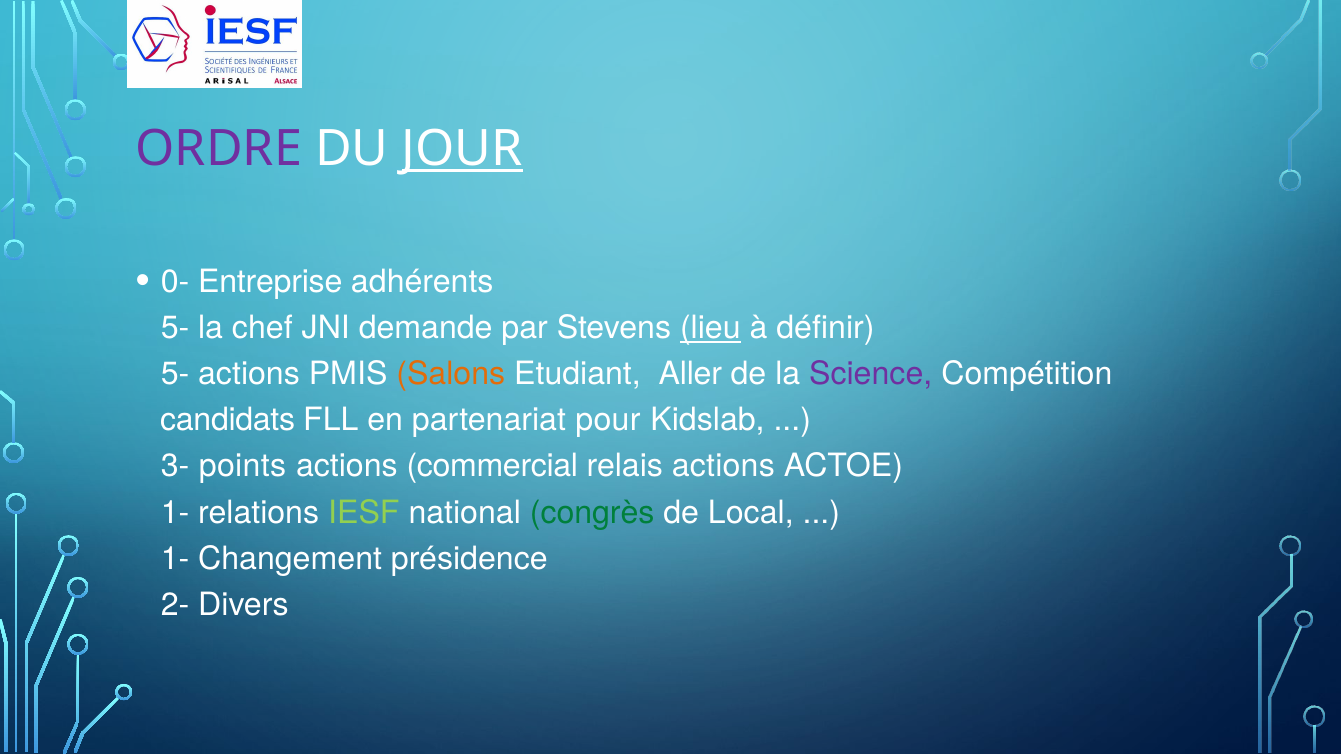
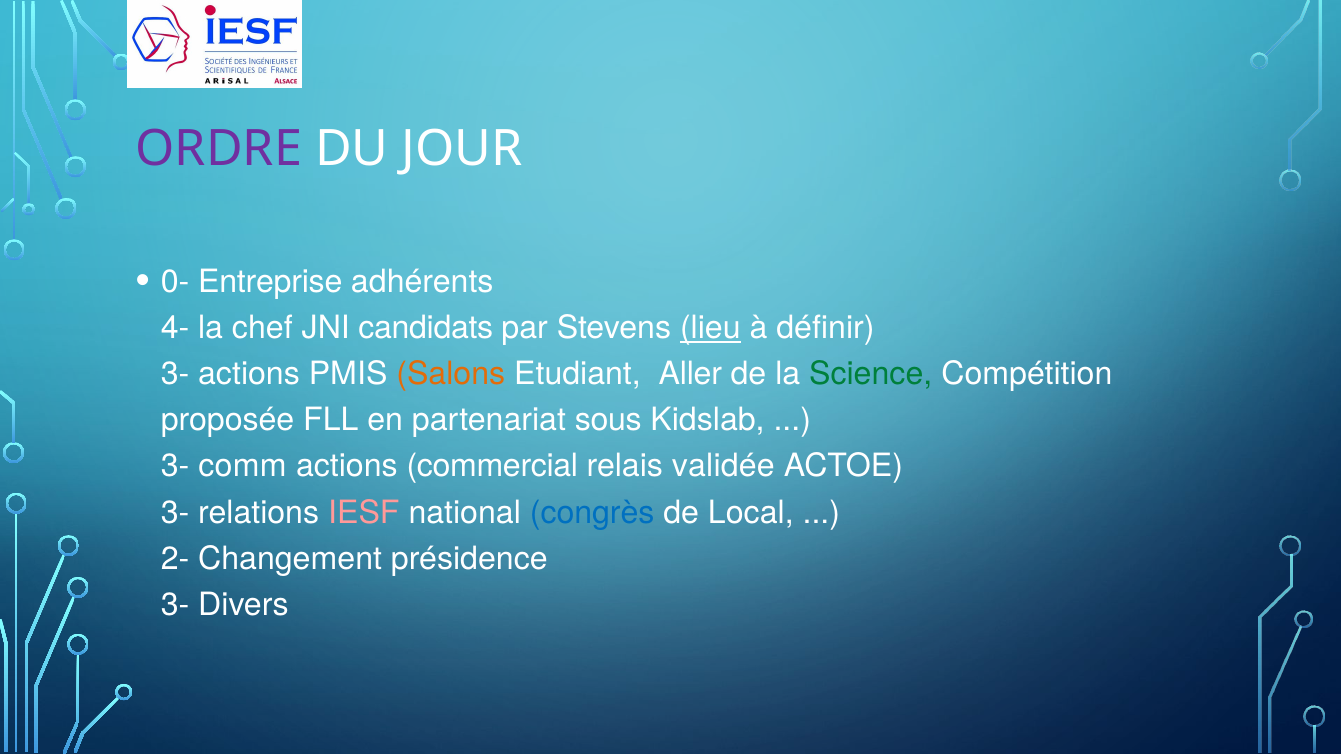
JOUR underline: present -> none
5- at (175, 328): 5- -> 4-
demande: demande -> candidats
5- at (175, 374): 5- -> 3-
Science colour: purple -> green
candidats: candidats -> proposée
pour: pour -> sous
points: points -> comm
relais actions: actions -> validée
1- at (175, 513): 1- -> 3-
IESF colour: light green -> pink
congrès colour: green -> blue
1- at (175, 559): 1- -> 2-
2- at (175, 605): 2- -> 3-
